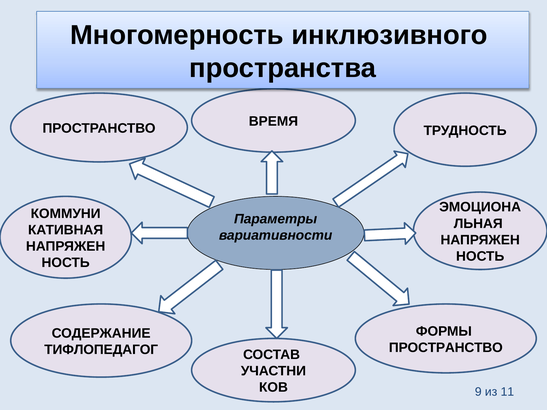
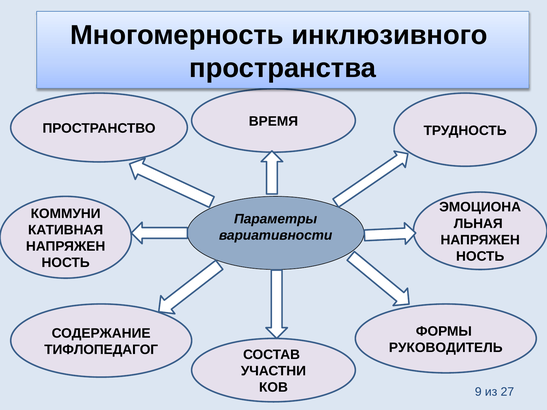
ПРОСТРАНСТВО at (446, 348): ПРОСТРАНСТВО -> РУКОВОДИТЕЛЬ
11: 11 -> 27
